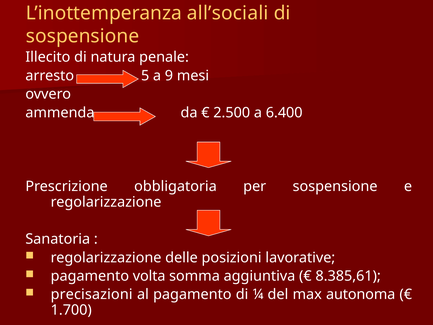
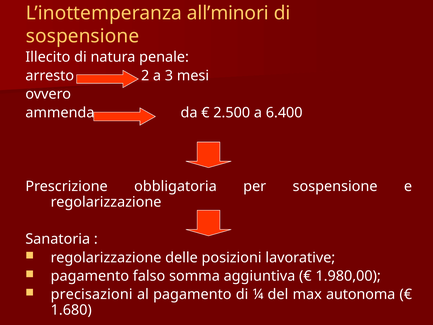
all’sociali: all’sociali -> all’minori
5: 5 -> 2
9: 9 -> 3
volta: volta -> falso
8.385,61: 8.385,61 -> 1.980,00
1.700: 1.700 -> 1.680
